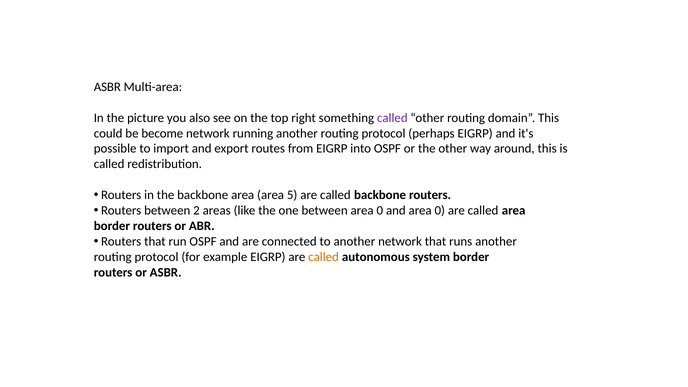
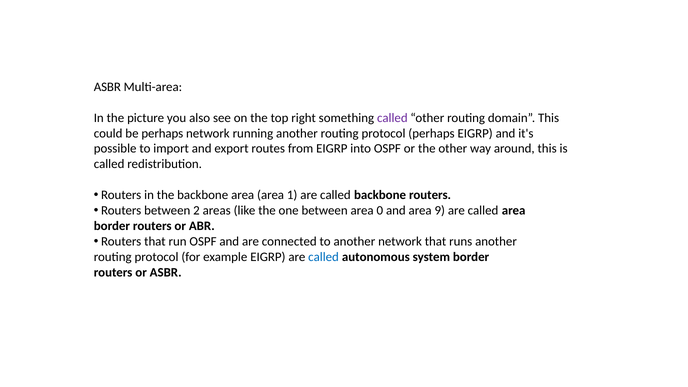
be become: become -> perhaps
5: 5 -> 1
and area 0: 0 -> 9
called at (324, 257) colour: orange -> blue
